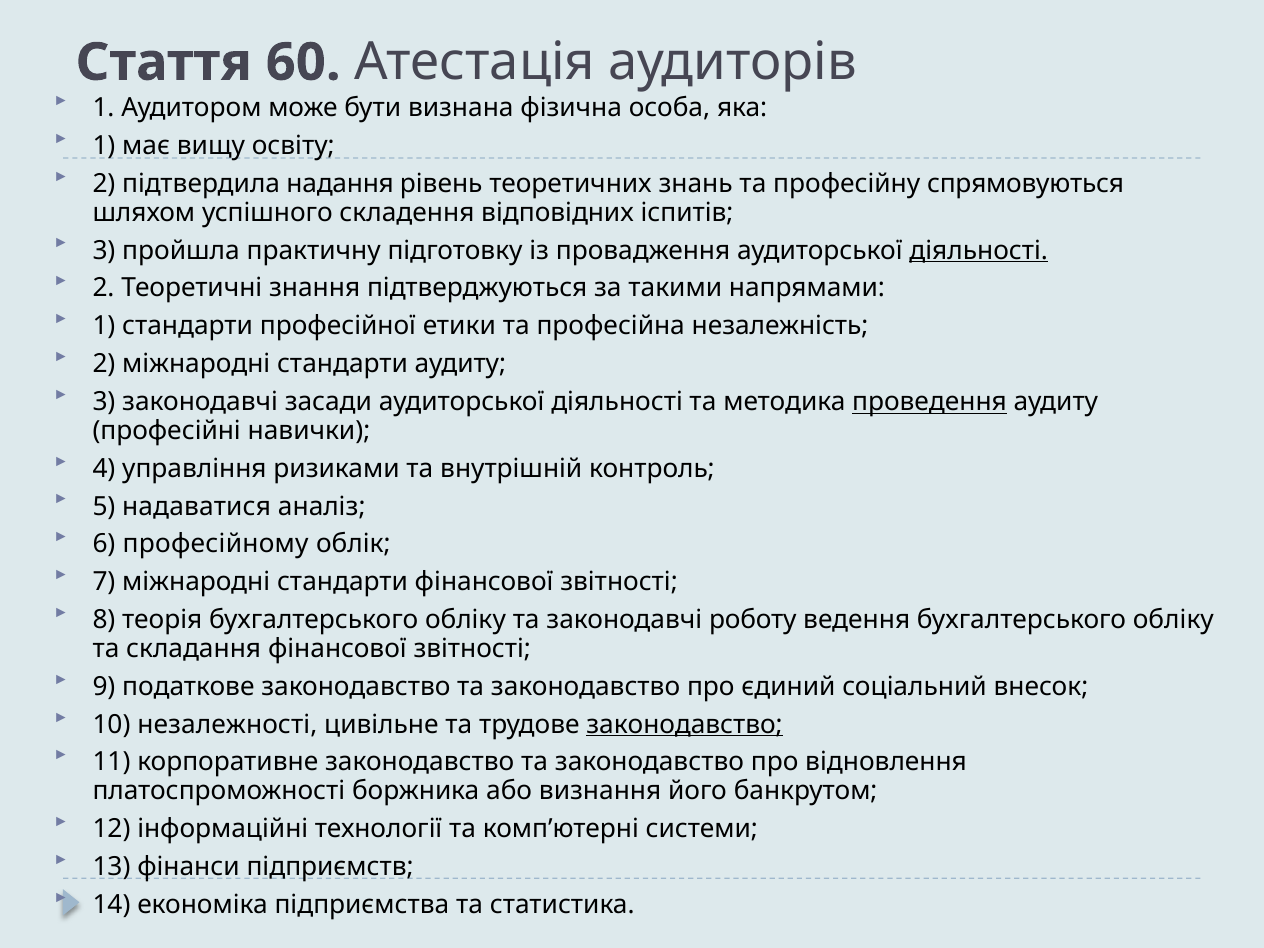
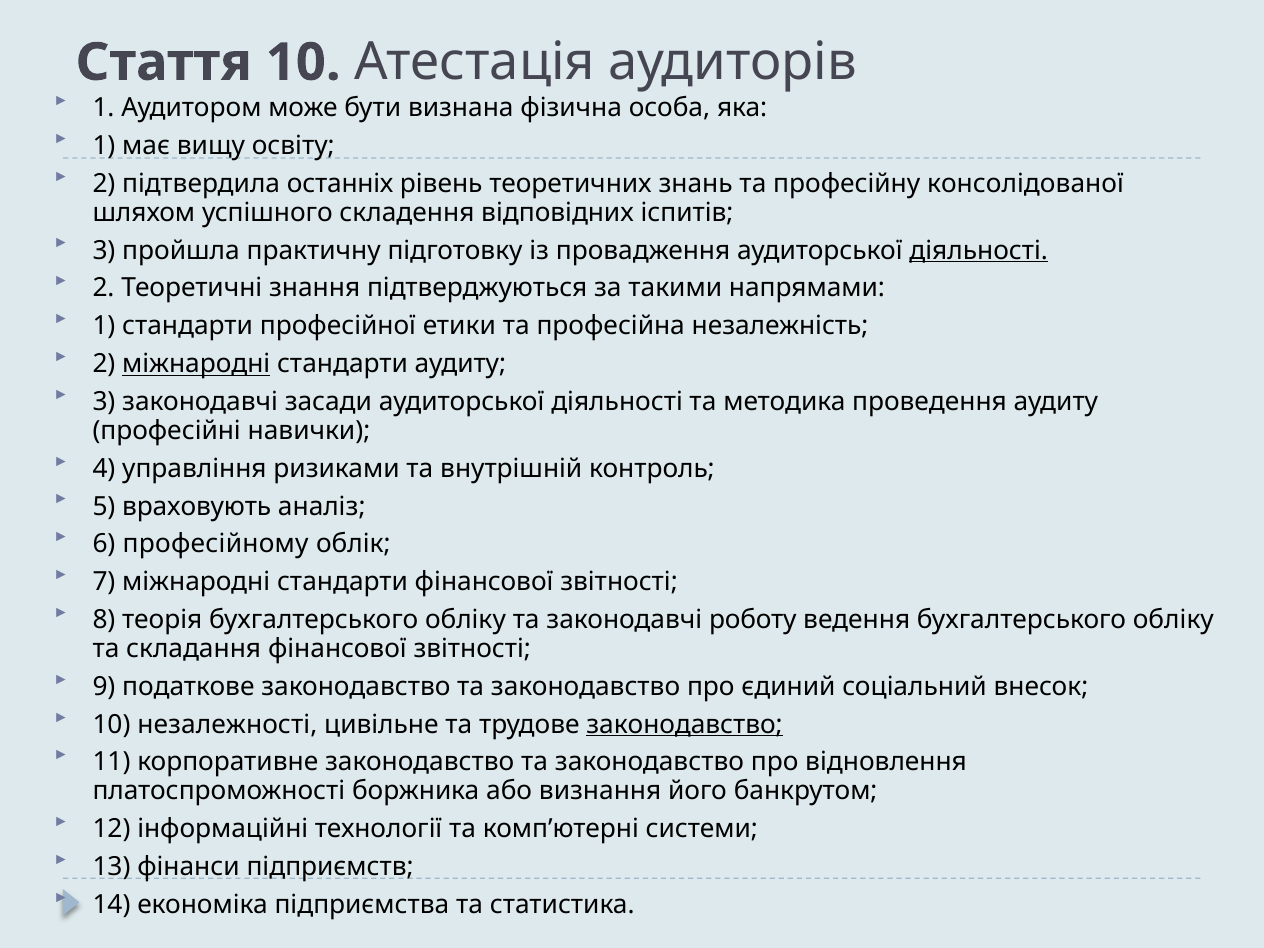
Стаття 60: 60 -> 10
надання: надання -> останніх
спрямовуються: спрямовуються -> консолідованої
міжнародні at (196, 364) underline: none -> present
проведення underline: present -> none
надаватися: надаватися -> враховують
